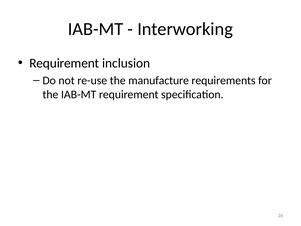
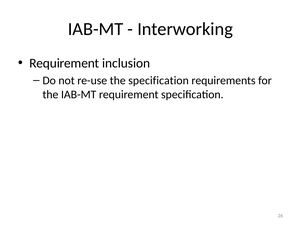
the manufacture: manufacture -> specification
